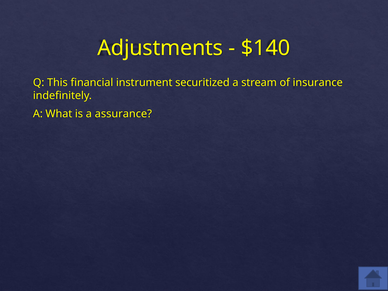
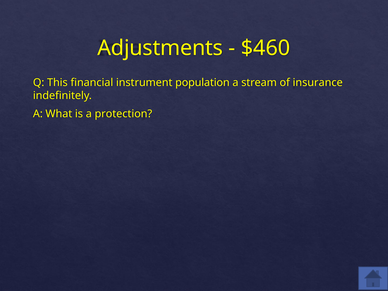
$140: $140 -> $460
securitized: securitized -> population
assurance: assurance -> protection
